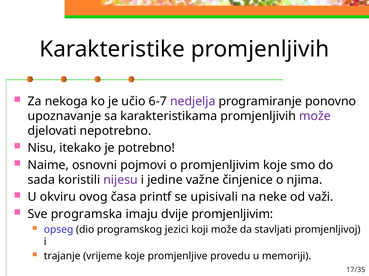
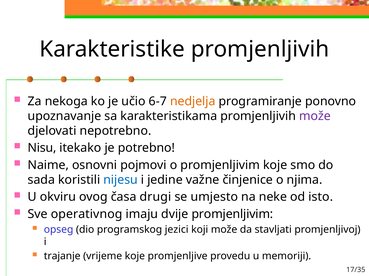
nedjelja colour: purple -> orange
nijesu colour: purple -> blue
printf: printf -> drugi
upisivali: upisivali -> umjesto
važi: važi -> isto
programska: programska -> operativnog
